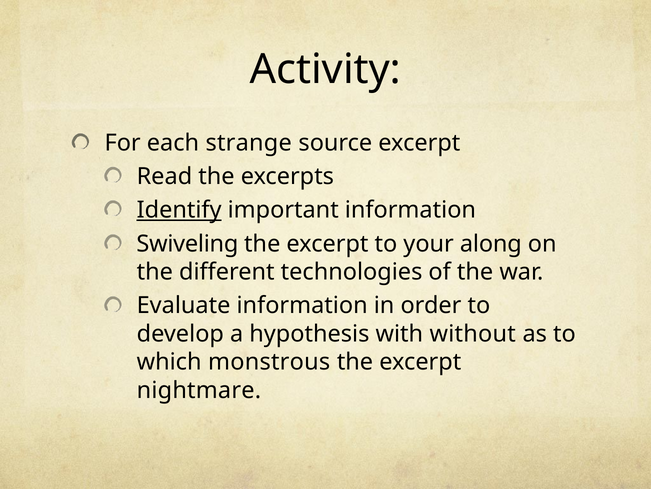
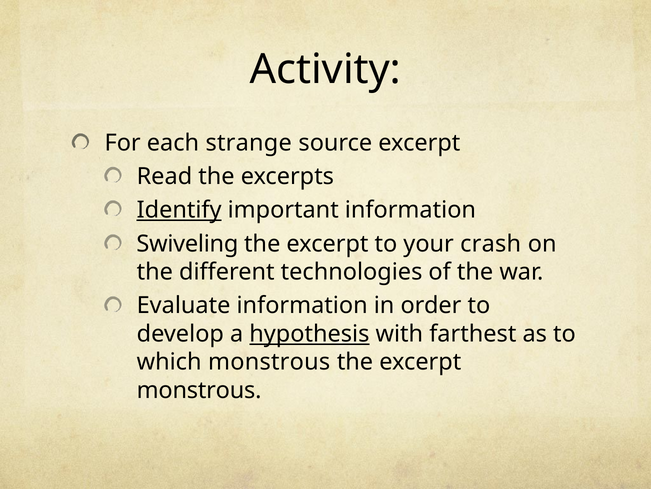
along: along -> crash
hypothesis underline: none -> present
without: without -> farthest
nightmare at (199, 390): nightmare -> monstrous
